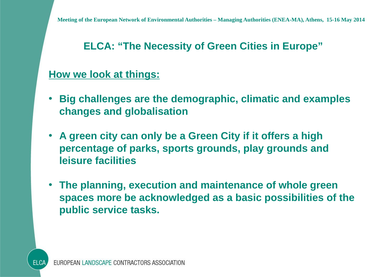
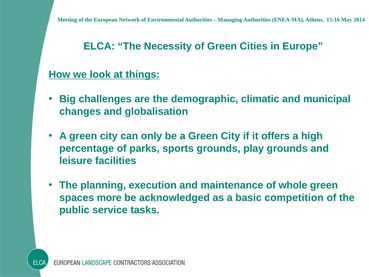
examples: examples -> municipal
possibilities: possibilities -> competition
